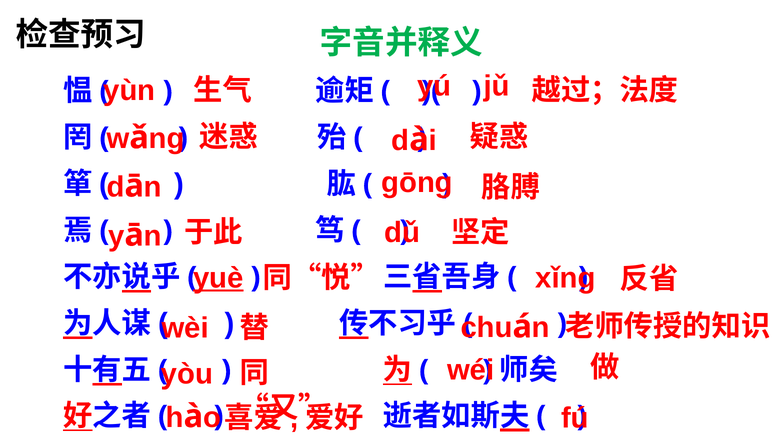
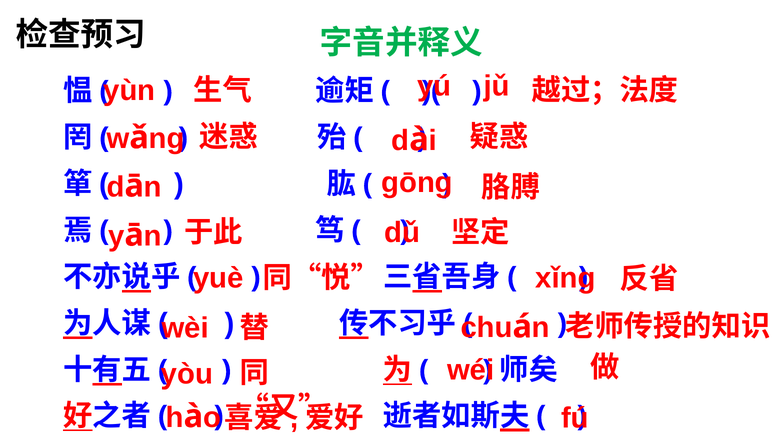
yuè underline: present -> none
